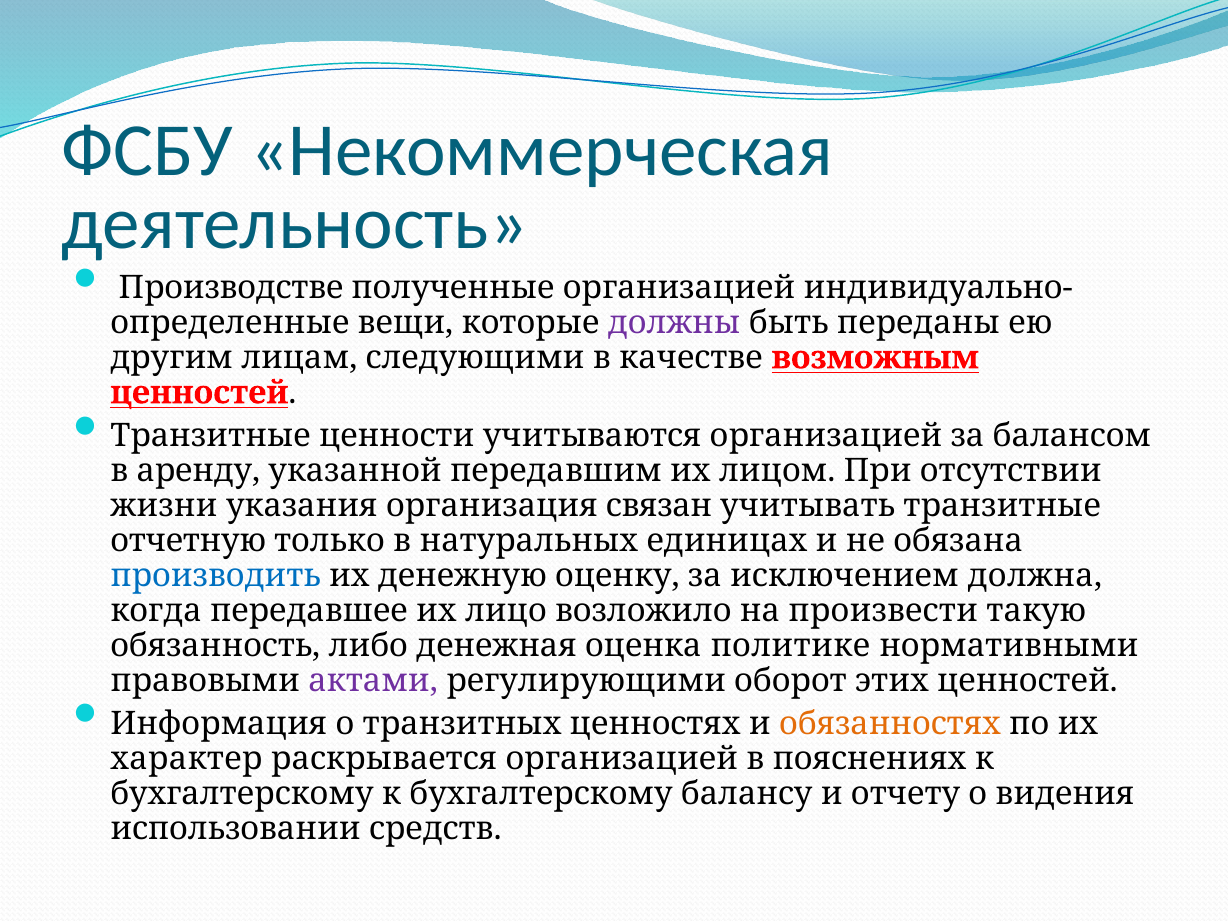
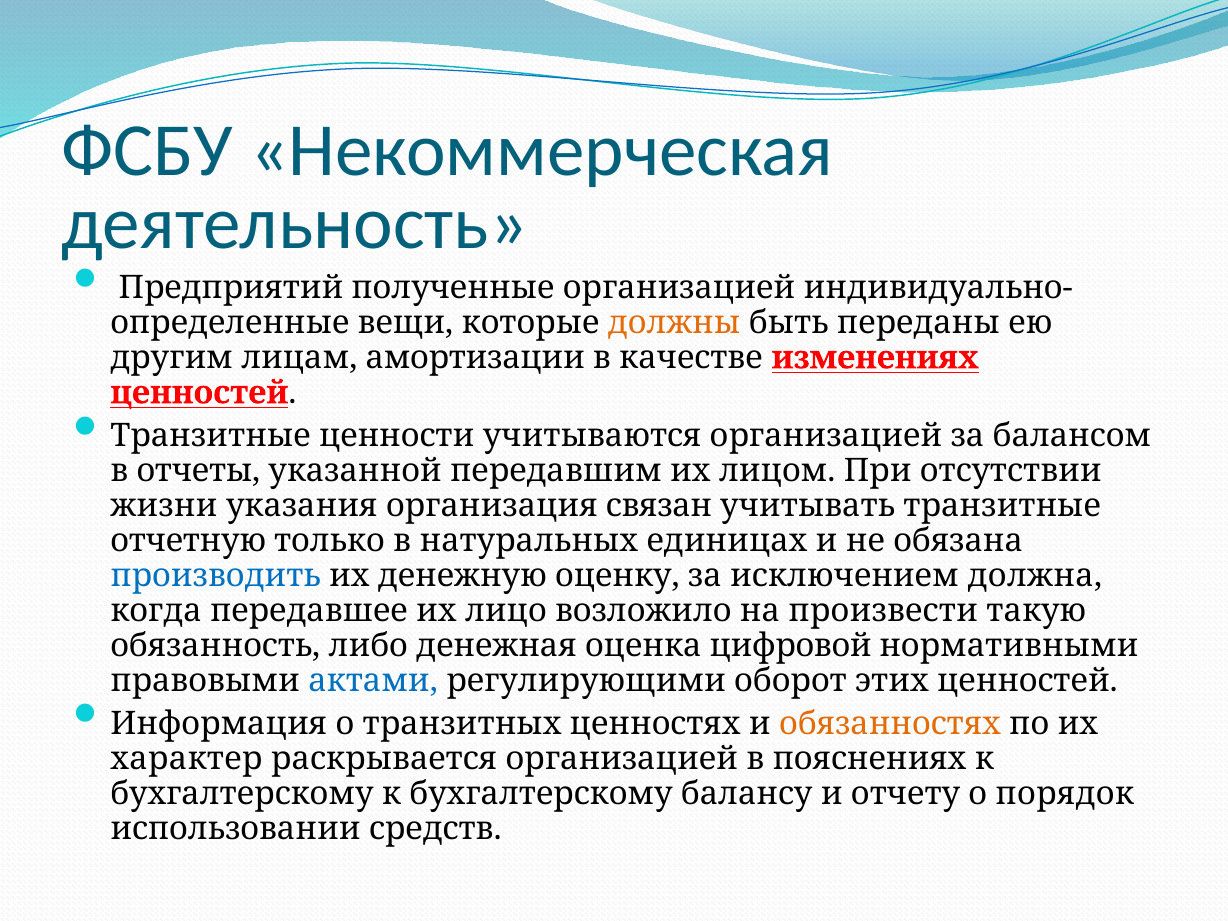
Производстве: Производстве -> Предприятий
должны colour: purple -> orange
следующими: следующими -> амортизации
возможным: возможным -> изменениях
аренду: аренду -> отчеты
политике: политике -> цифровой
актами colour: purple -> blue
видения: видения -> порядок
